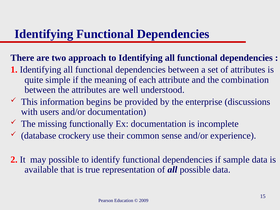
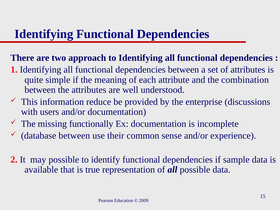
begins: begins -> reduce
database crockery: crockery -> between
